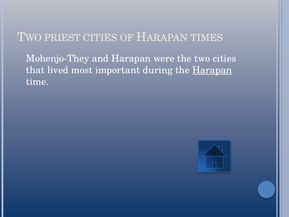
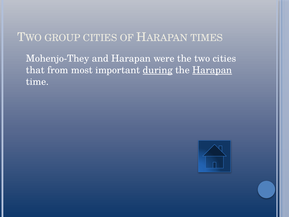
PRIEST: PRIEST -> GROUP
lived: lived -> from
during underline: none -> present
